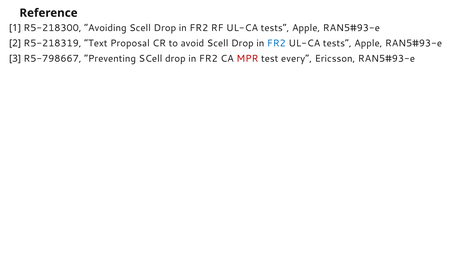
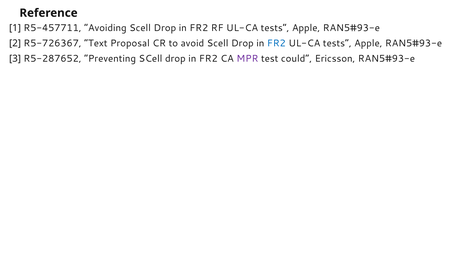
R5-218300: R5-218300 -> R5-457711
R5-218319: R5-218319 -> R5-726367
R5-798667: R5-798667 -> R5-287652
MPR colour: red -> purple
every: every -> could
